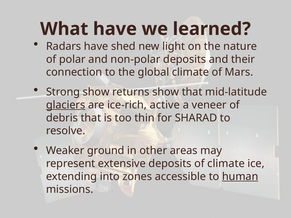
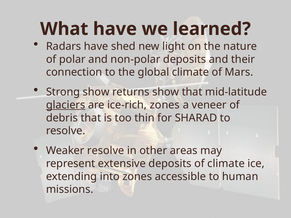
ice-rich active: active -> zones
Weaker ground: ground -> resolve
human underline: present -> none
